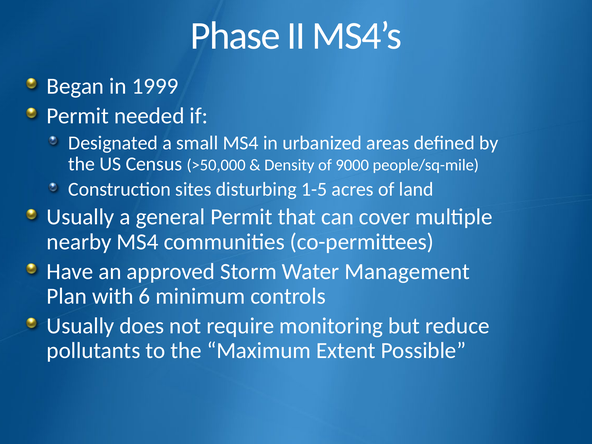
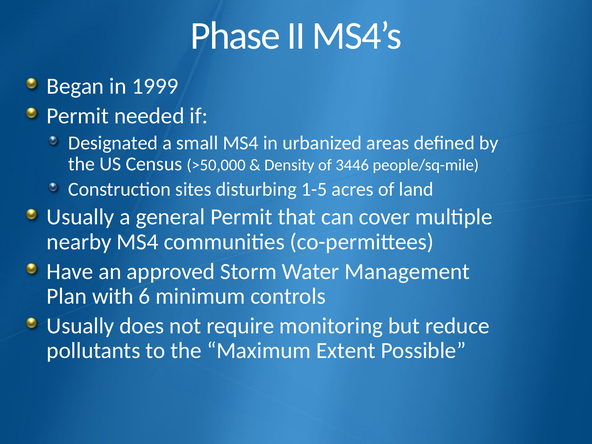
9000: 9000 -> 3446
